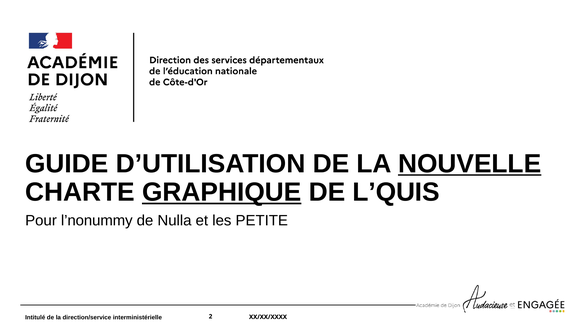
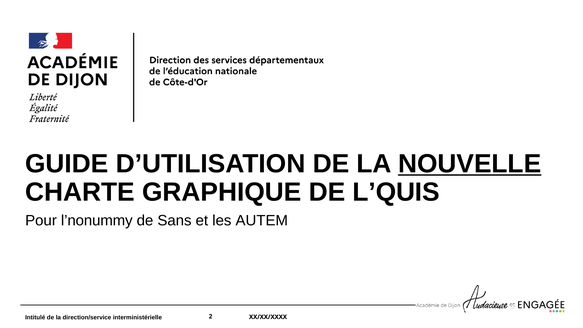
GRAPHIQUE underline: present -> none
Nulla: Nulla -> Sans
PETITE: PETITE -> AUTEM
